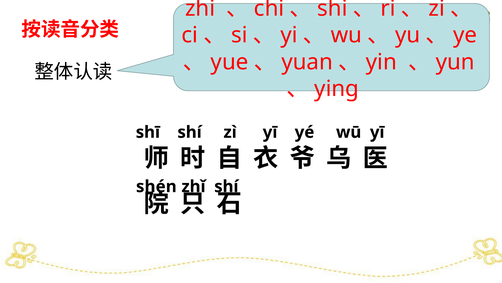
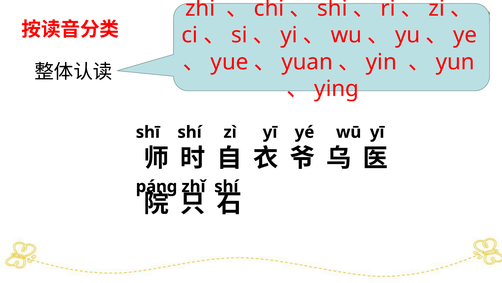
shén: shén -> páng
